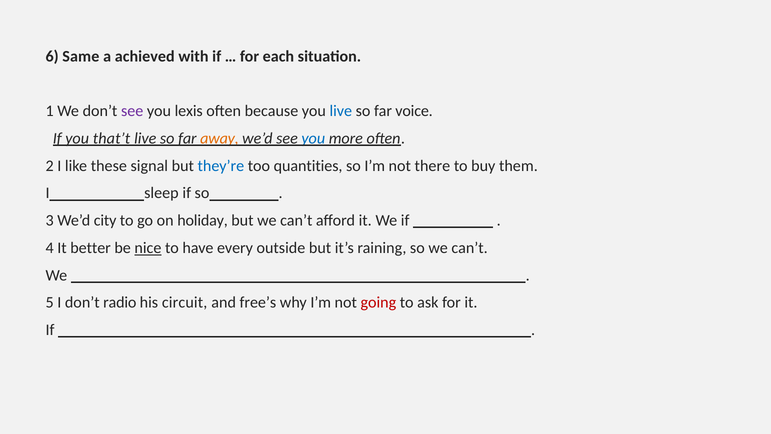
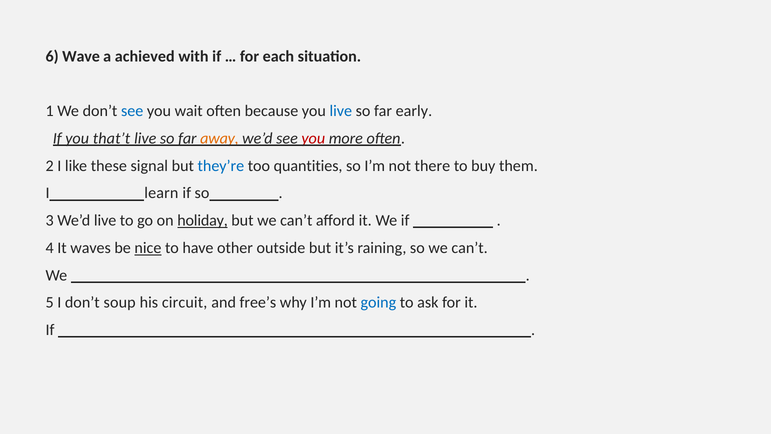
Same: Same -> Wave
see at (132, 111) colour: purple -> blue
lexis: lexis -> wait
voice: voice -> early
you at (313, 138) colour: blue -> red
sleep: sleep -> learn
We’d city: city -> live
holiday underline: none -> present
better: better -> waves
every: every -> other
radio: radio -> soup
going colour: red -> blue
